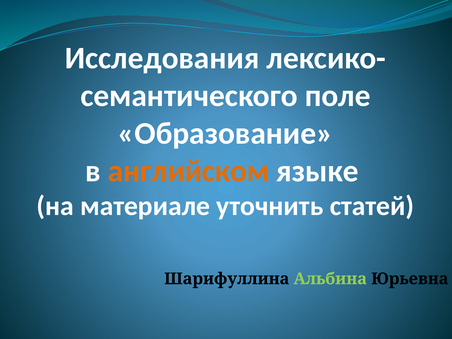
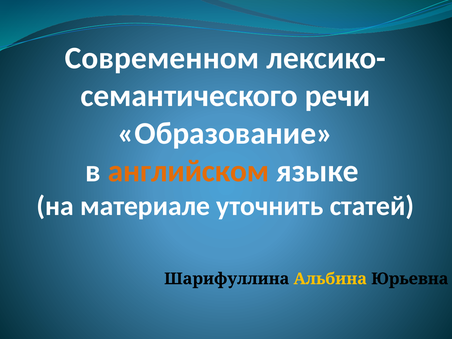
Исследования: Исследования -> Современном
поле: поле -> речи
Альбина colour: light green -> yellow
